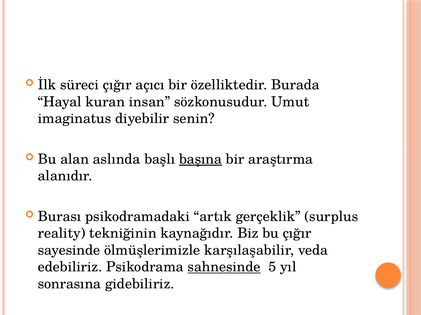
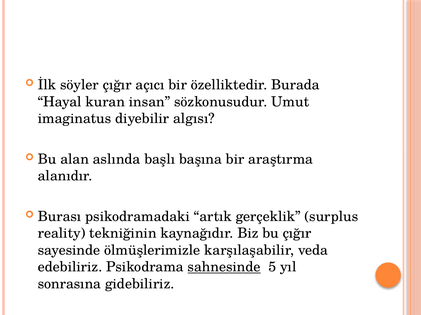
süreci: süreci -> söyler
senin: senin -> algısı
başına underline: present -> none
